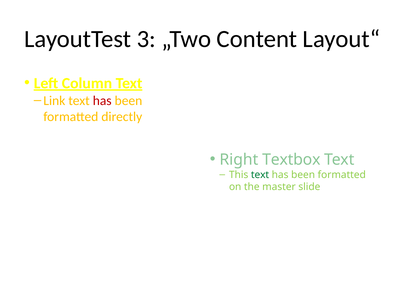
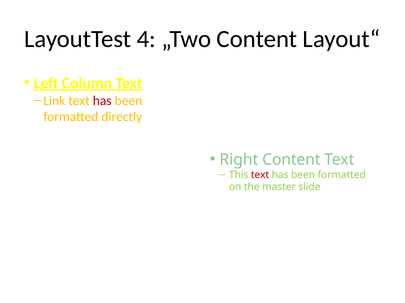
3: 3 -> 4
Right Textbox: Textbox -> Content
text at (260, 175) colour: green -> red
